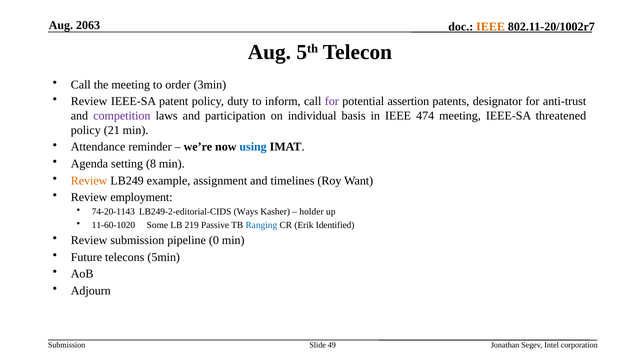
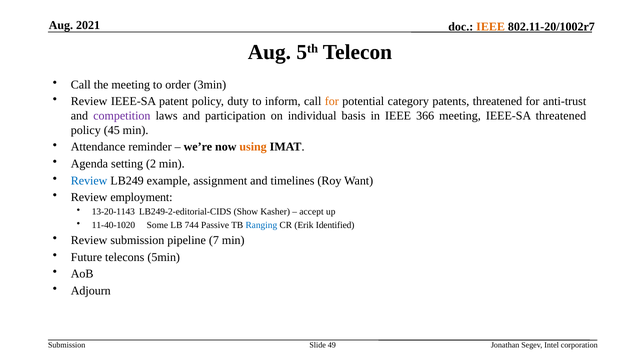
2063: 2063 -> 2021
for at (332, 101) colour: purple -> orange
assertion: assertion -> category
patents designator: designator -> threatened
474: 474 -> 366
21: 21 -> 45
using colour: blue -> orange
8: 8 -> 2
Review at (89, 181) colour: orange -> blue
74-20-1143: 74-20-1143 -> 13-20-1143
Ways: Ways -> Show
holder: holder -> accept
11-60-1020: 11-60-1020 -> 11-40-1020
219: 219 -> 744
0: 0 -> 7
